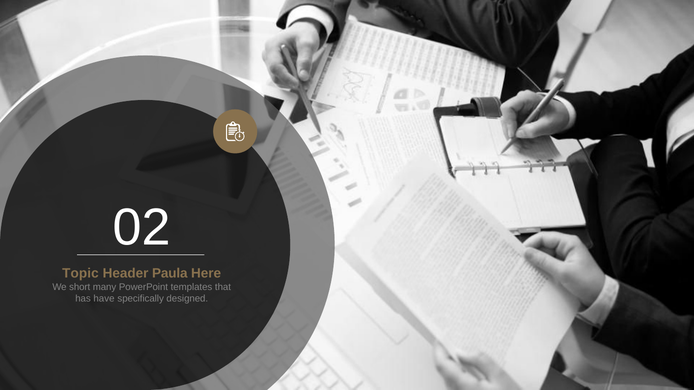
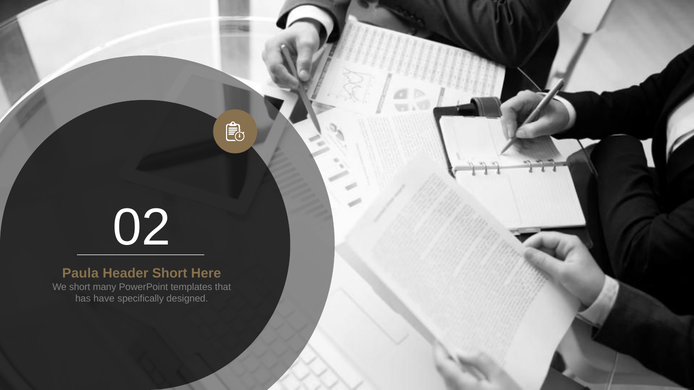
Topic: Topic -> Paula
Header Paula: Paula -> Short
